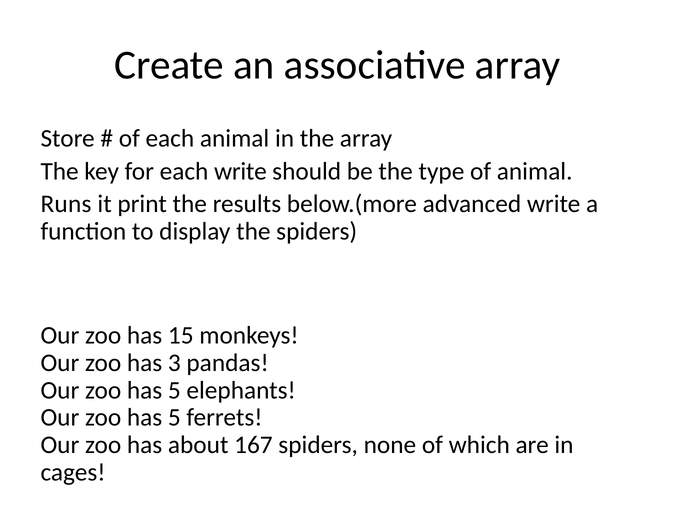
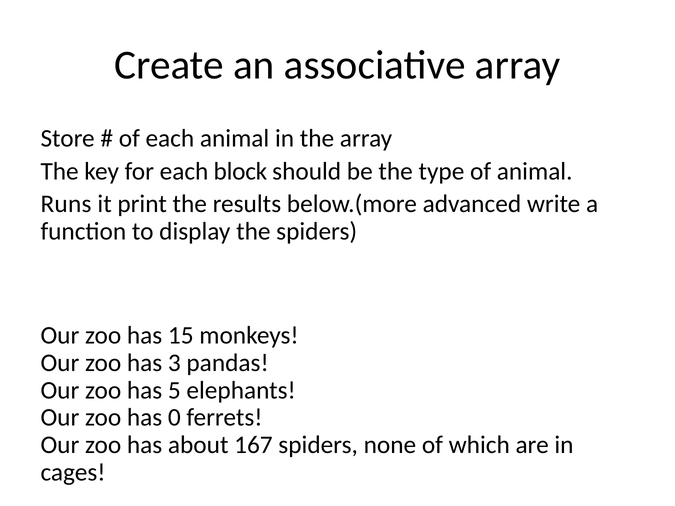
each write: write -> block
5 at (174, 418): 5 -> 0
